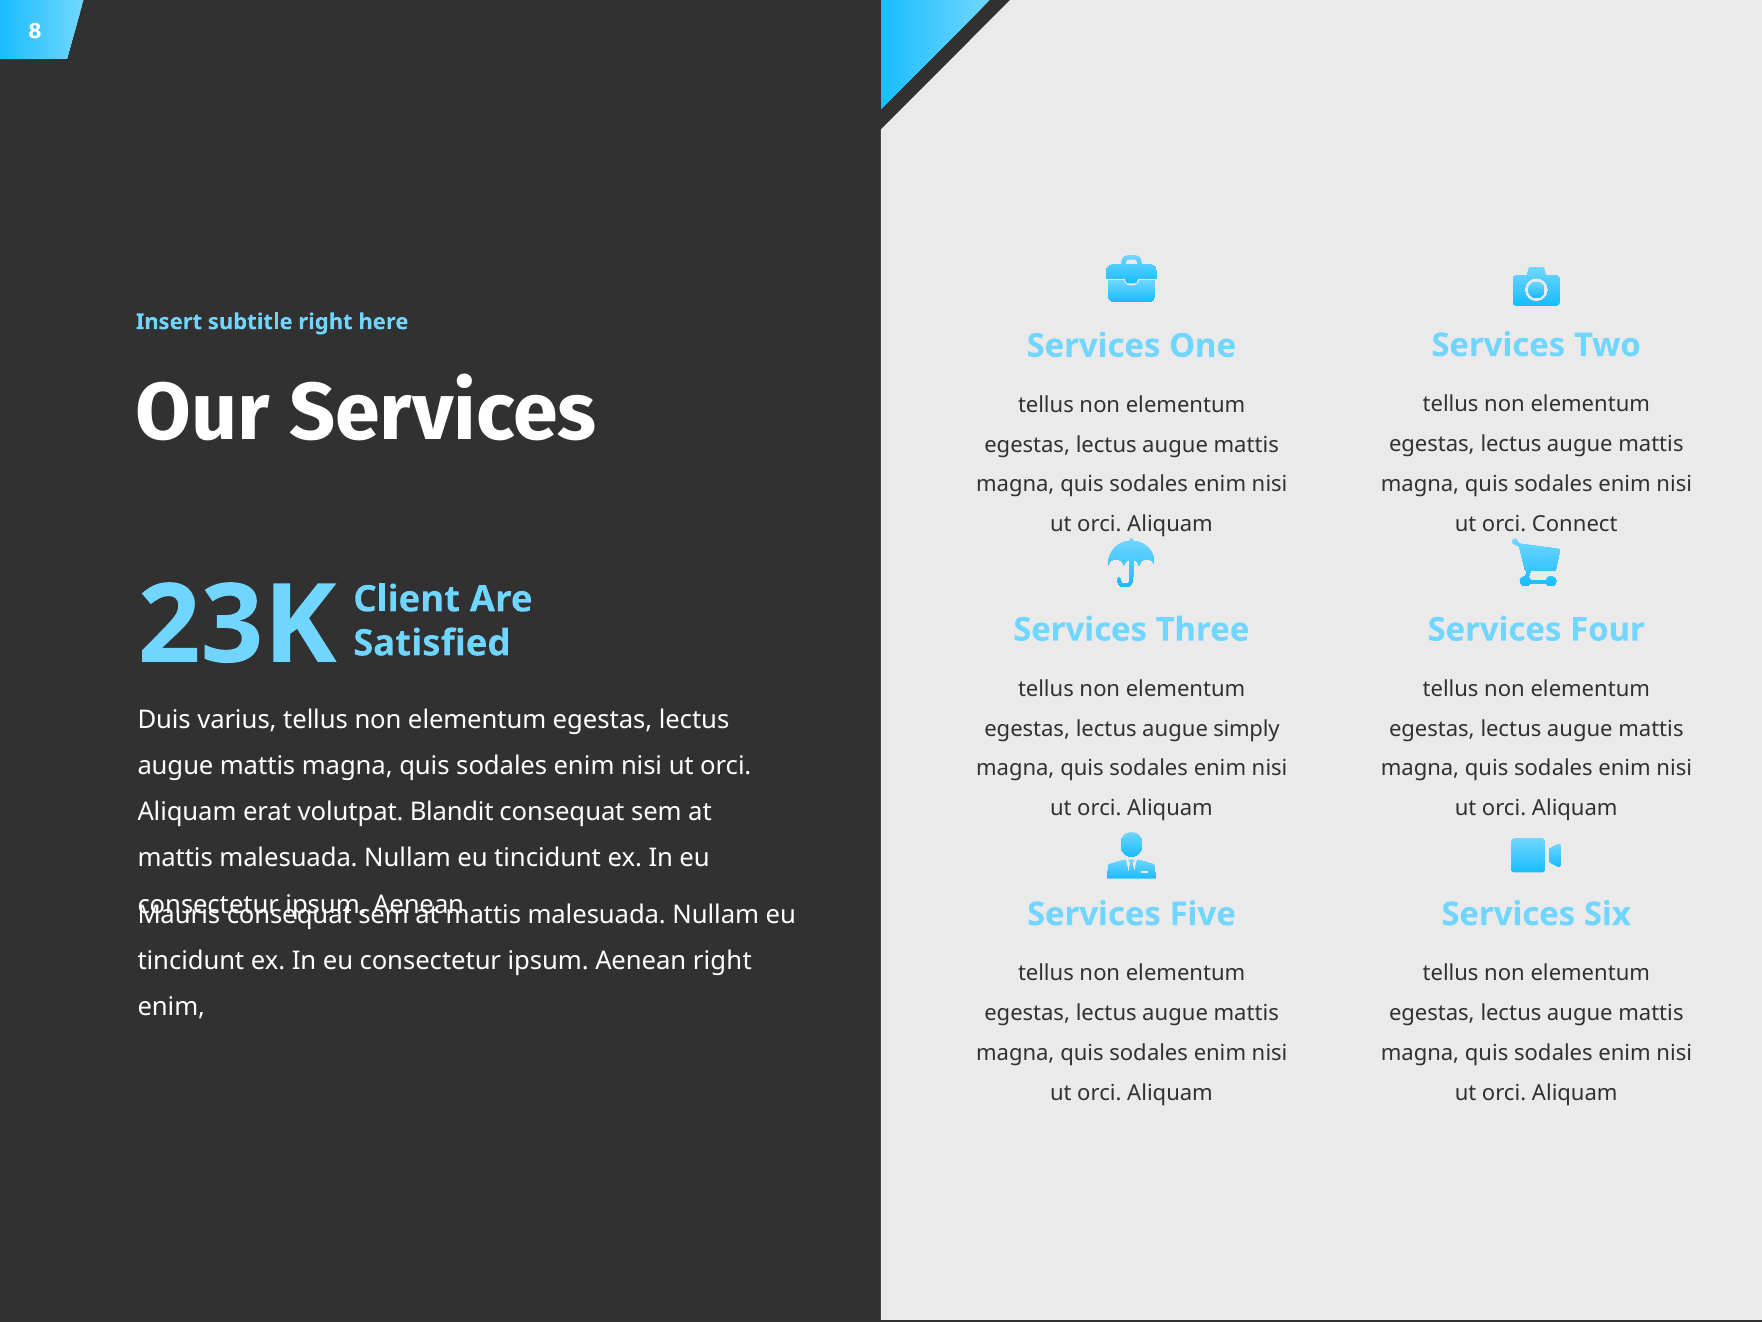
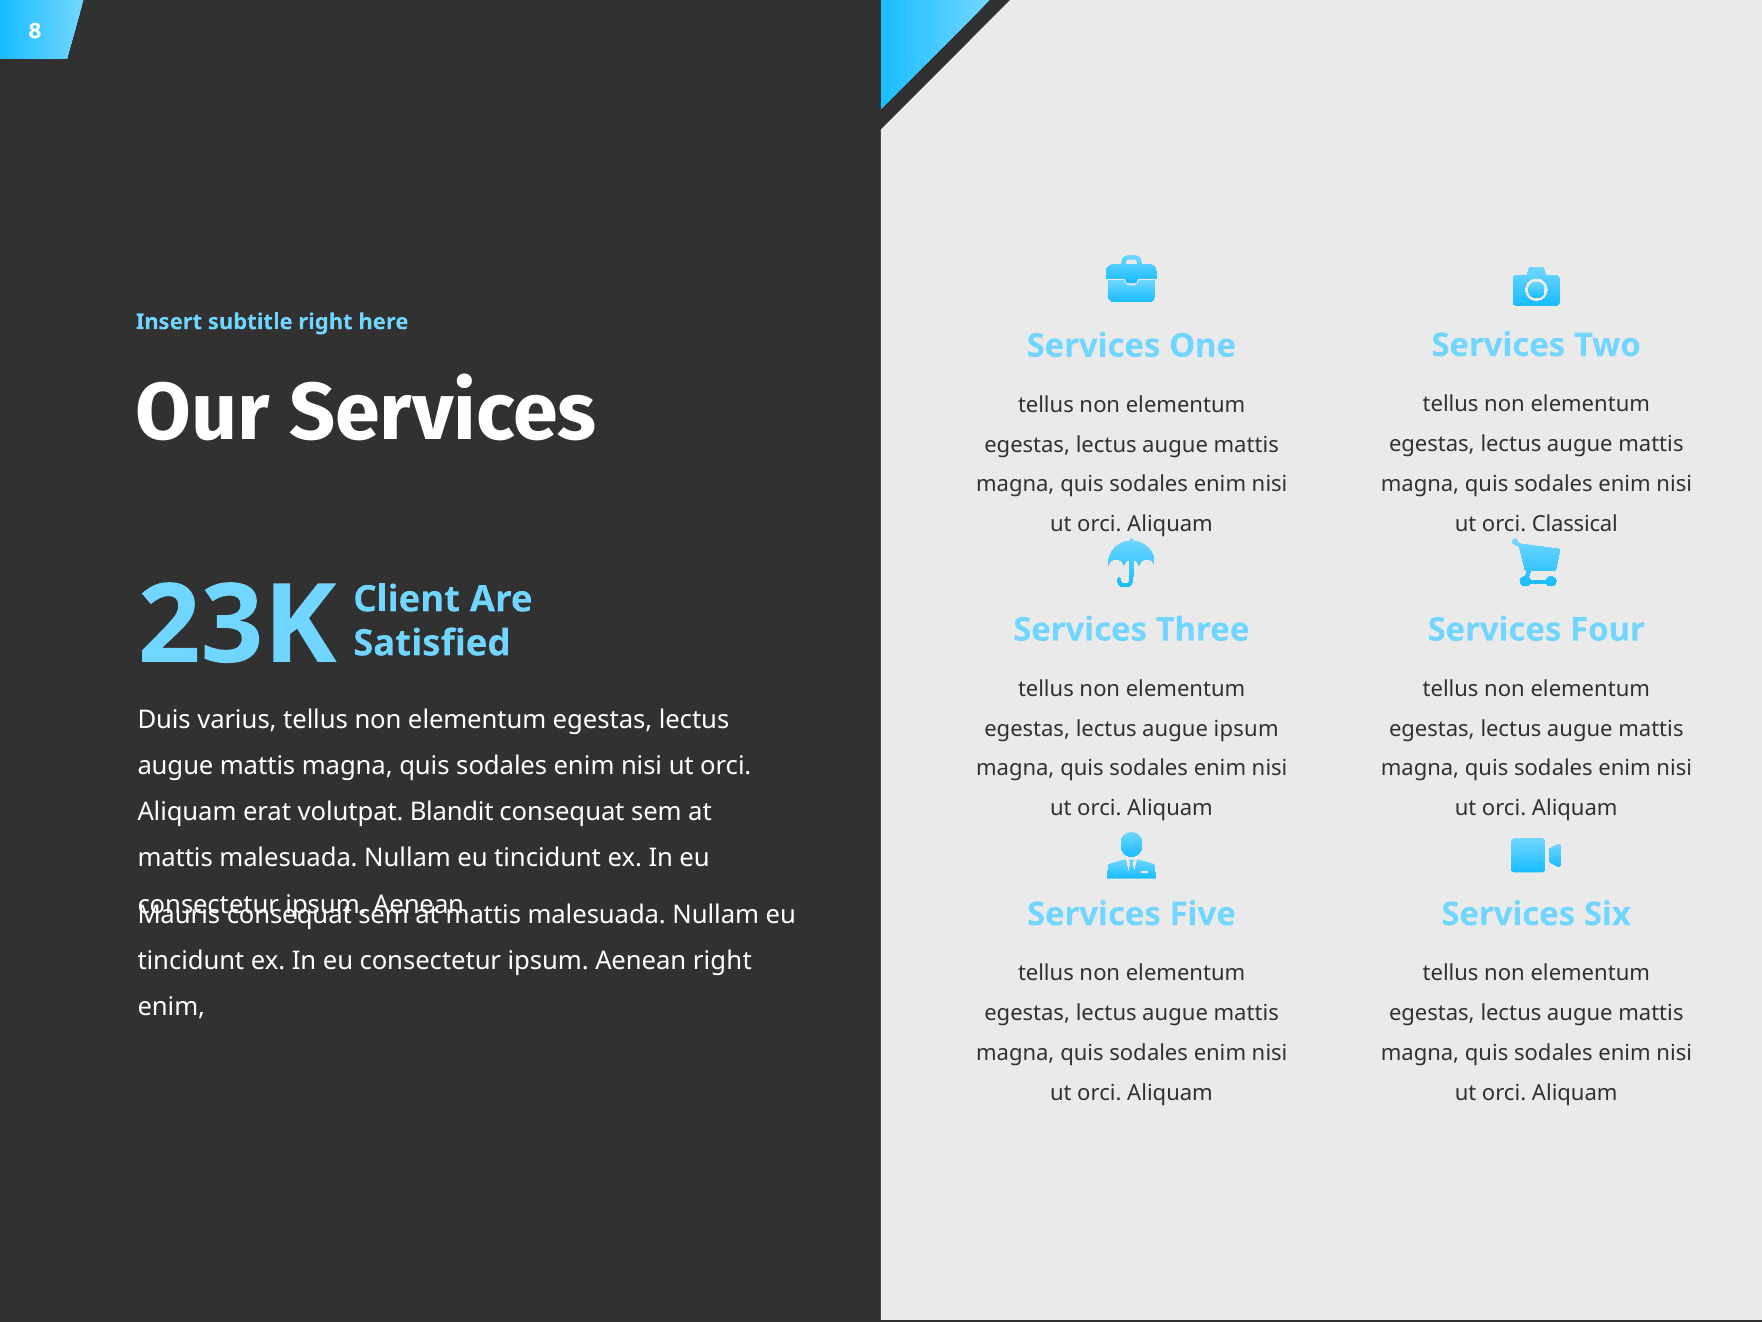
Connect: Connect -> Classical
augue simply: simply -> ipsum
